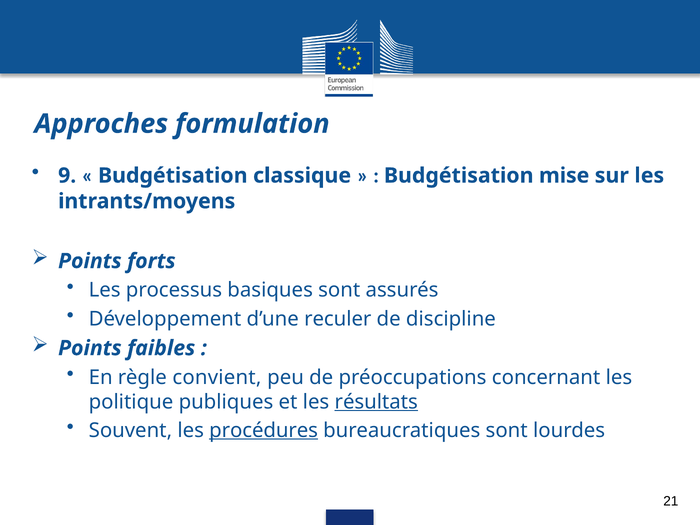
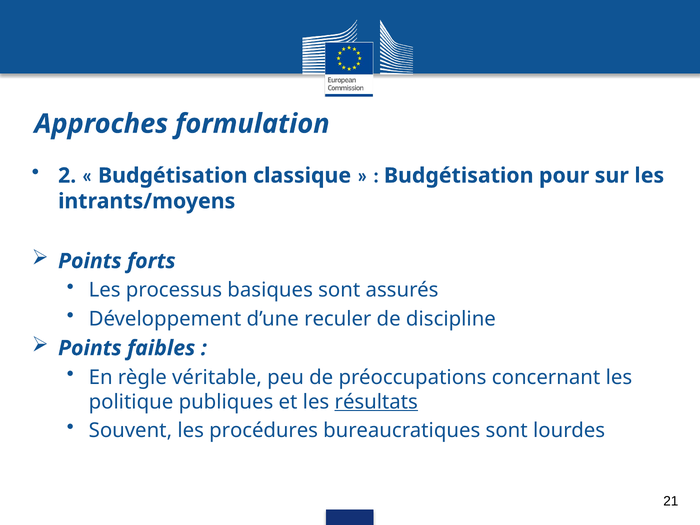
9: 9 -> 2
mise: mise -> pour
convient: convient -> véritable
procédures underline: present -> none
